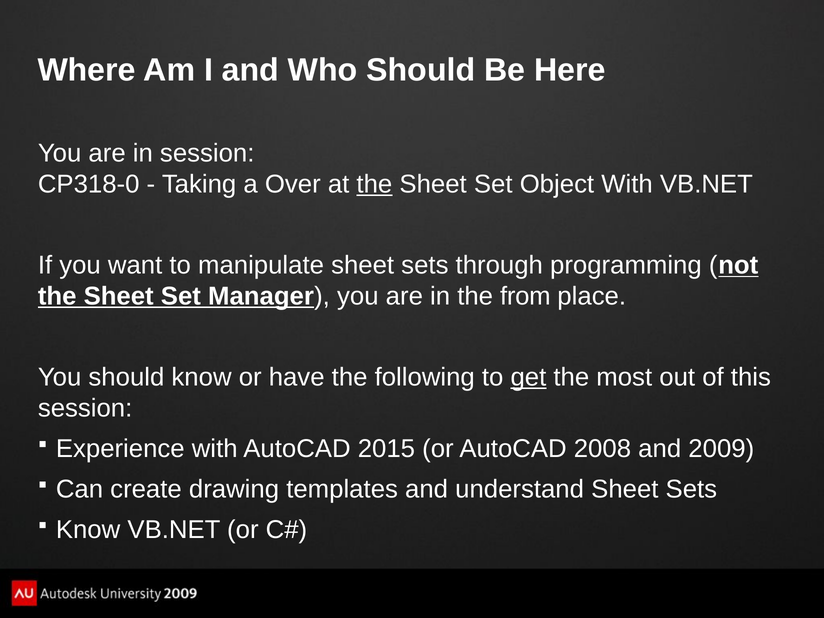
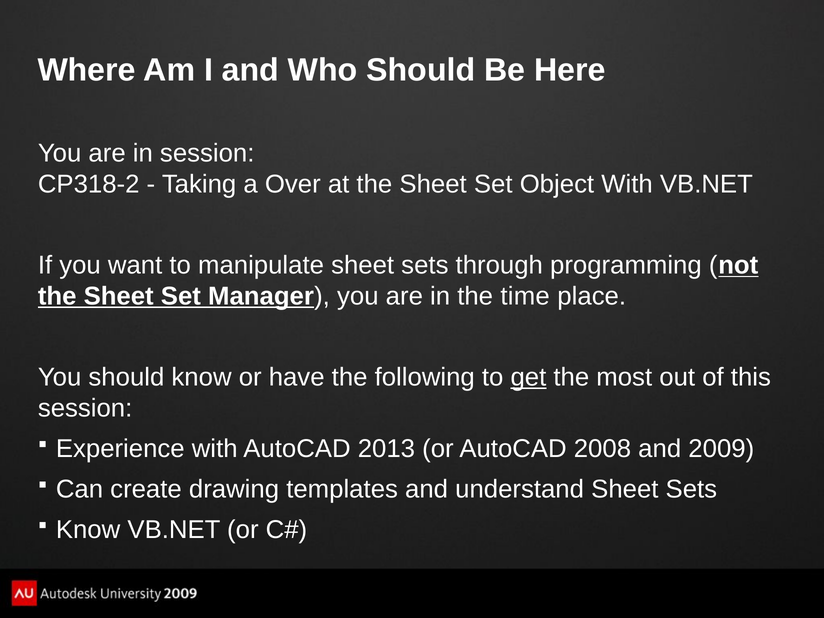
CP318-0: CP318-0 -> CP318-2
the at (374, 184) underline: present -> none
from: from -> time
2015: 2015 -> 2013
